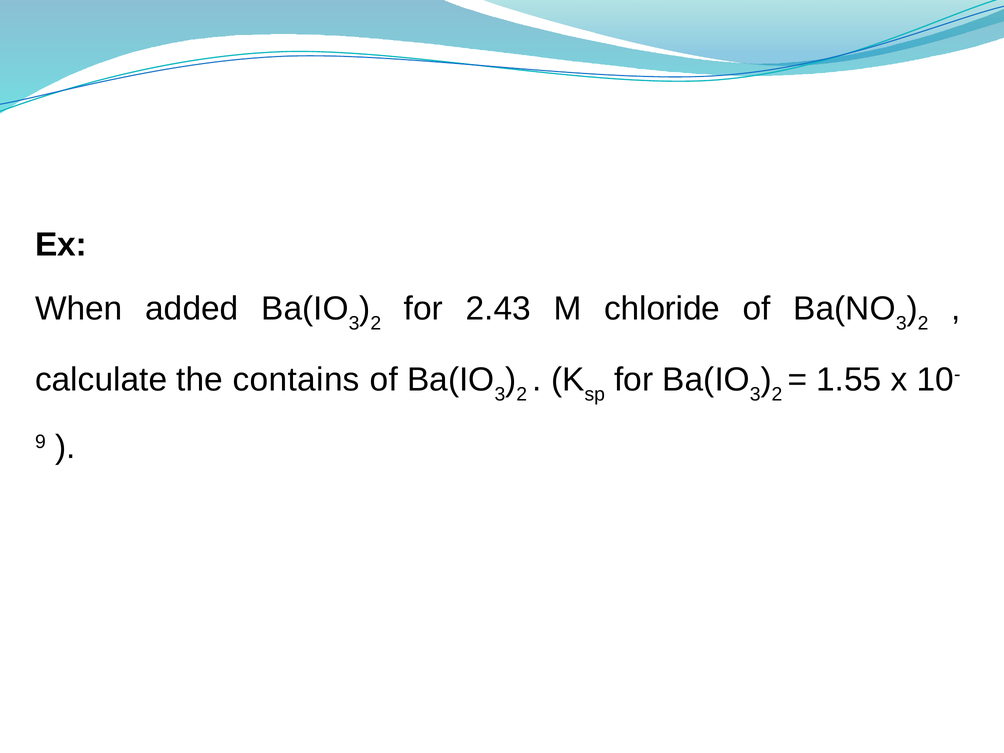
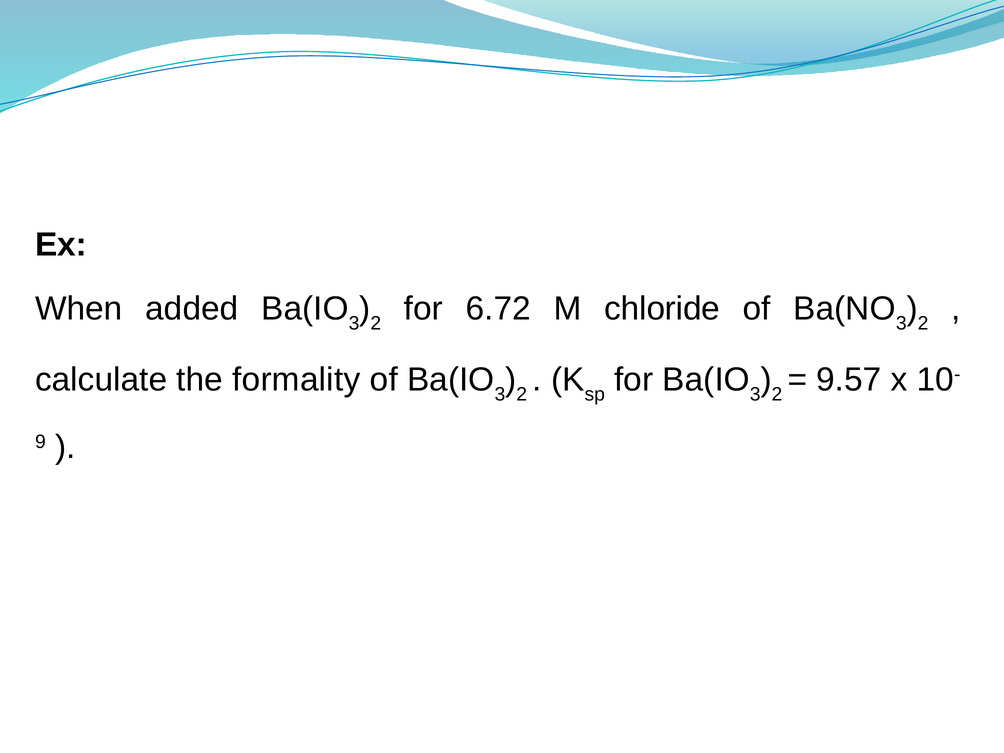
2.43: 2.43 -> 6.72
contains: contains -> formality
1.55: 1.55 -> 9.57
